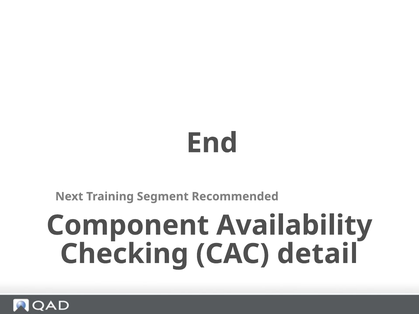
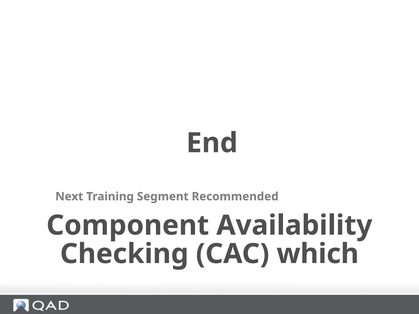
detail: detail -> which
